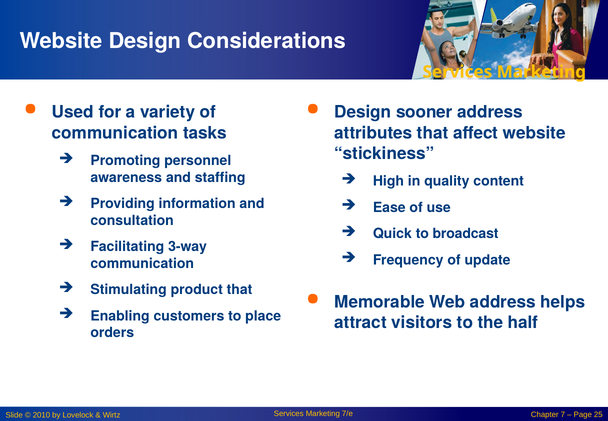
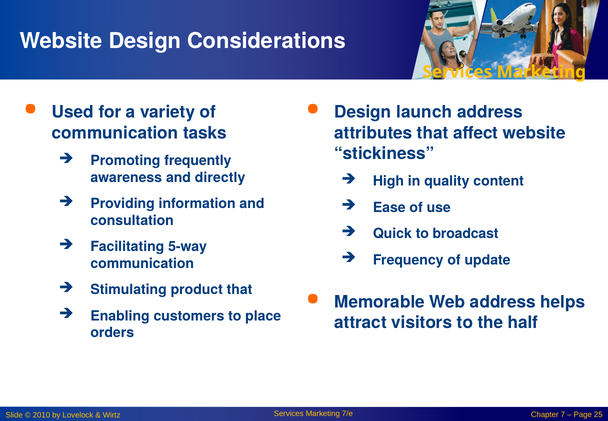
sooner: sooner -> launch
personnel: personnel -> frequently
staffing: staffing -> directly
3-way: 3-way -> 5-way
